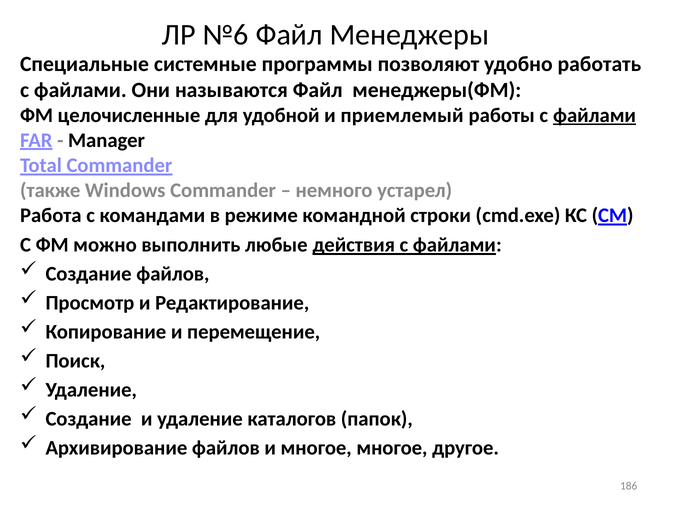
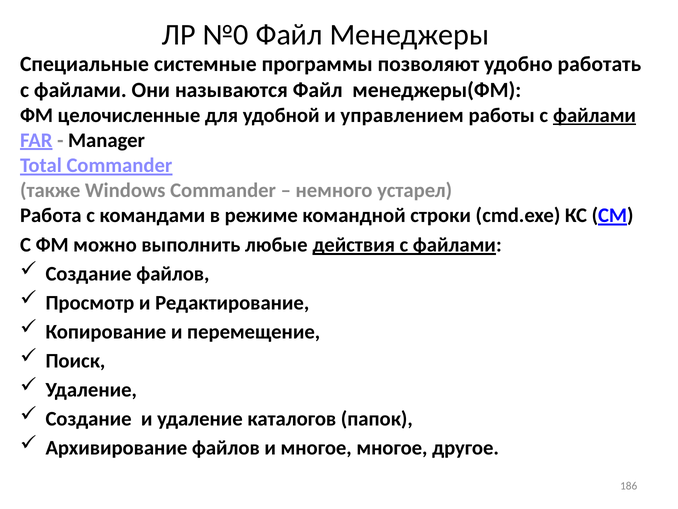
№6: №6 -> №0
приемлемый: приемлемый -> управлением
